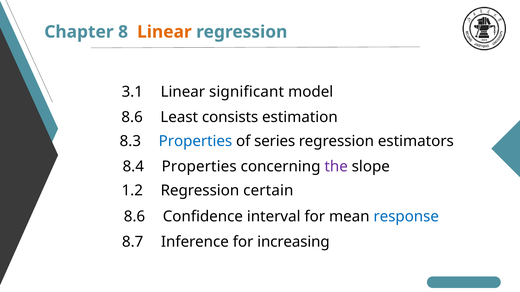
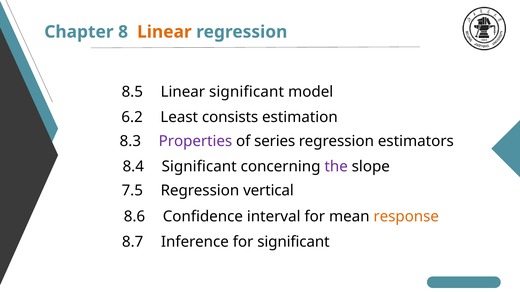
3.1: 3.1 -> 8.5
8.6 at (132, 117): 8.6 -> 6.2
Properties at (195, 141) colour: blue -> purple
8.4 Properties: Properties -> Significant
1.2: 1.2 -> 7.5
certain: certain -> vertical
response colour: blue -> orange
for increasing: increasing -> significant
